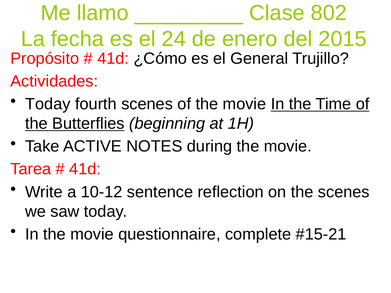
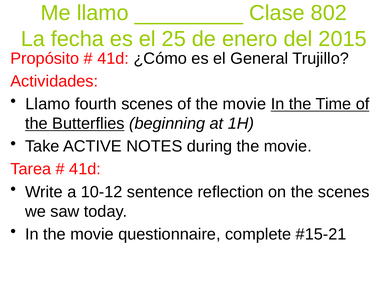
24: 24 -> 25
Today at (48, 104): Today -> Llamo
